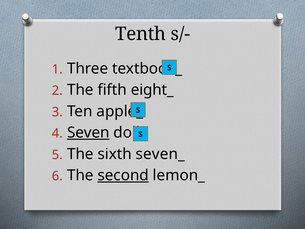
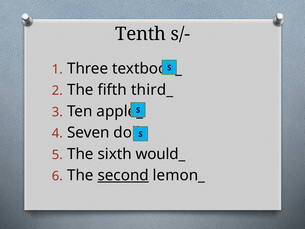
eight_: eight_ -> third_
Seven underline: present -> none
seven_: seven_ -> would_
